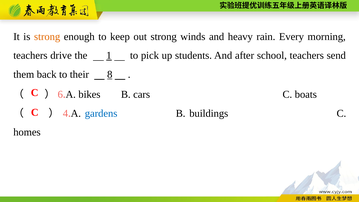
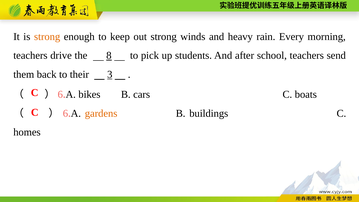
1: 1 -> 8
8: 8 -> 3
4 at (65, 113): 4 -> 6
gardens colour: blue -> orange
